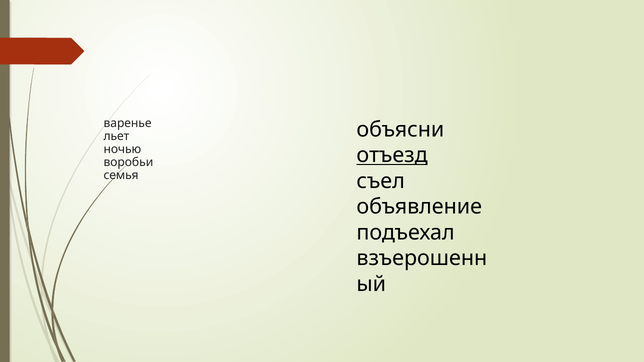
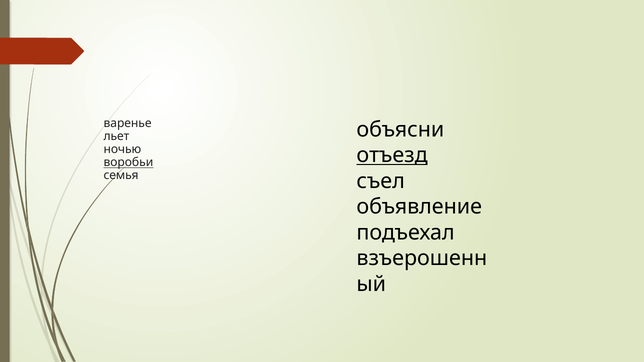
воробьи underline: none -> present
